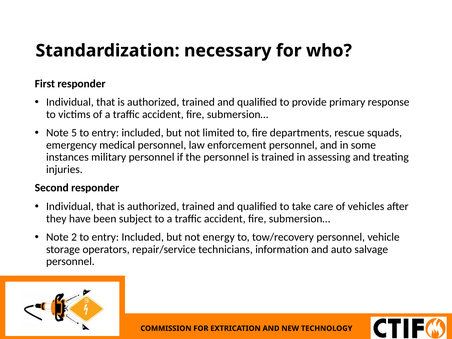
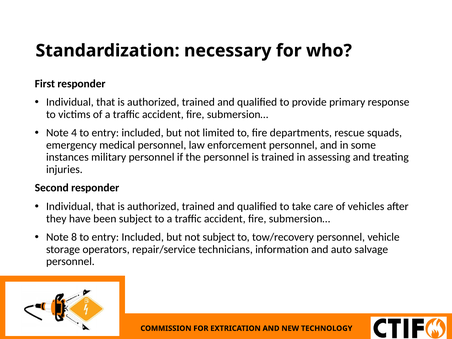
5: 5 -> 4
2: 2 -> 8
not energy: energy -> subject
